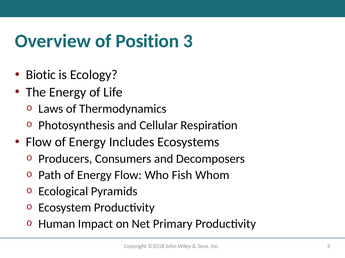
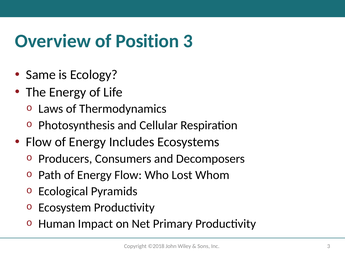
Biotic: Biotic -> Same
Fish: Fish -> Lost
